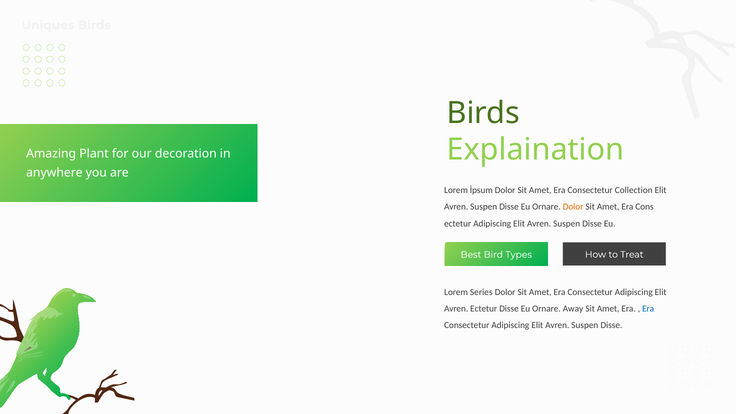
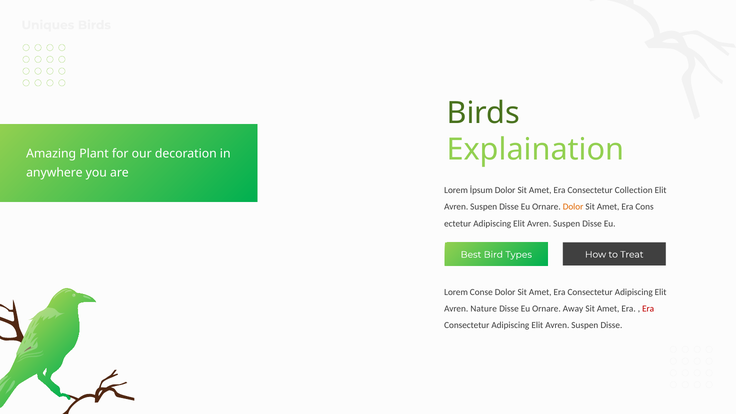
Series: Series -> Conse
Avren Ectetur: Ectetur -> Nature
Era at (648, 309) colour: blue -> red
